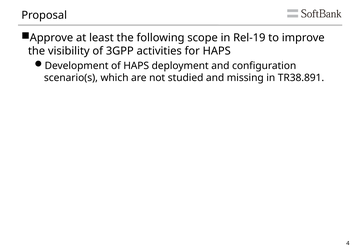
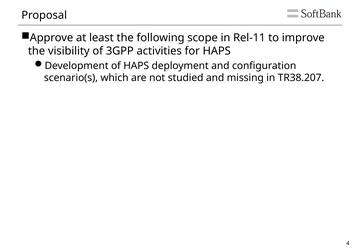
Rel-19: Rel-19 -> Rel-11
TR38.891: TR38.891 -> TR38.207
